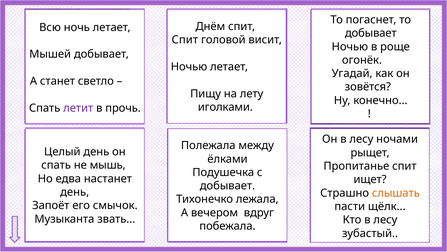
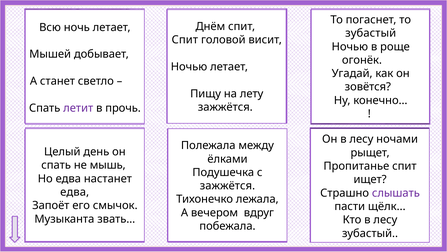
добывает at (371, 33): добывает -> зубастый
иголками at (225, 107): иголками -> зажжётся
добывает at (227, 186): добывает -> зажжётся
день at (75, 192): день -> едва
слышать colour: orange -> purple
